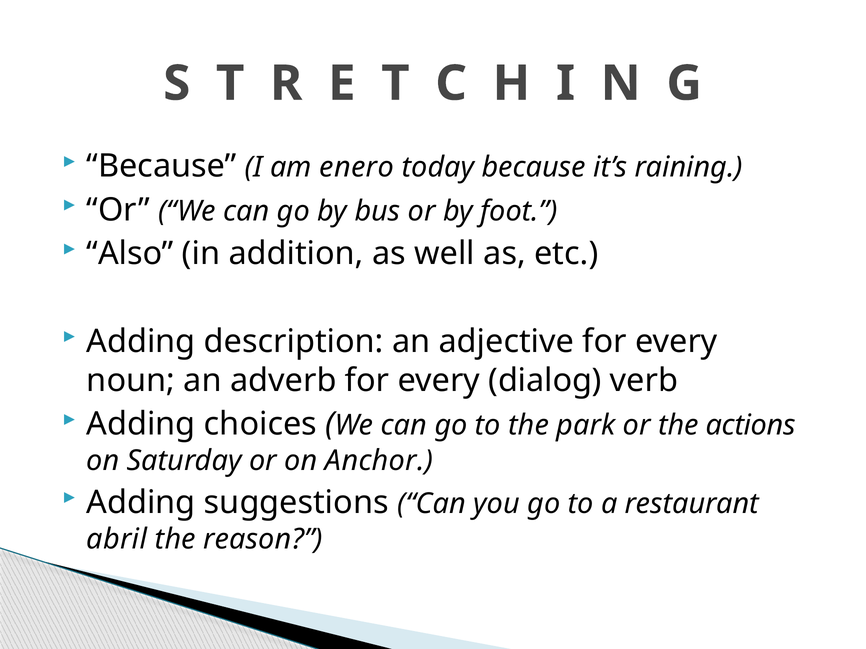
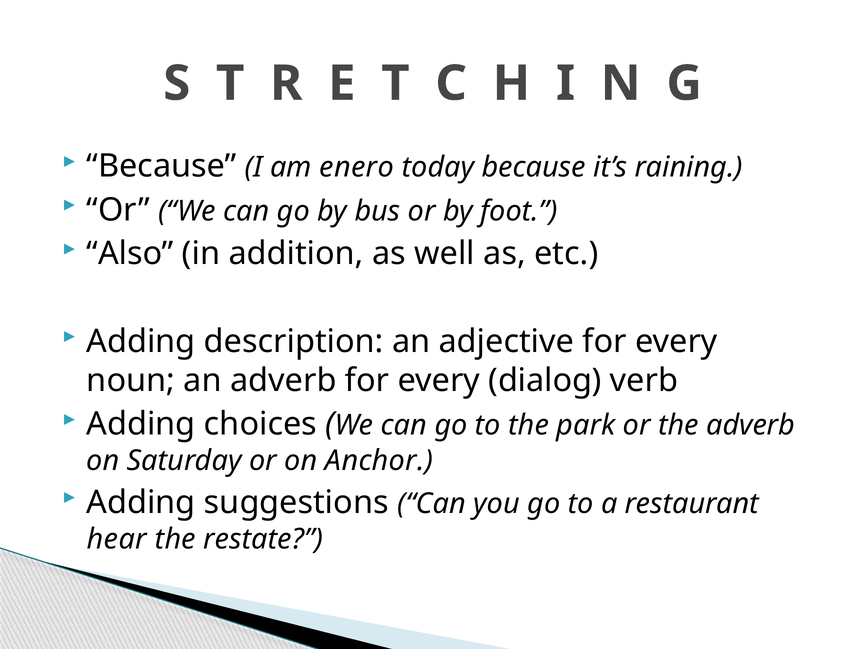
the actions: actions -> adverb
abril: abril -> hear
reason: reason -> restate
